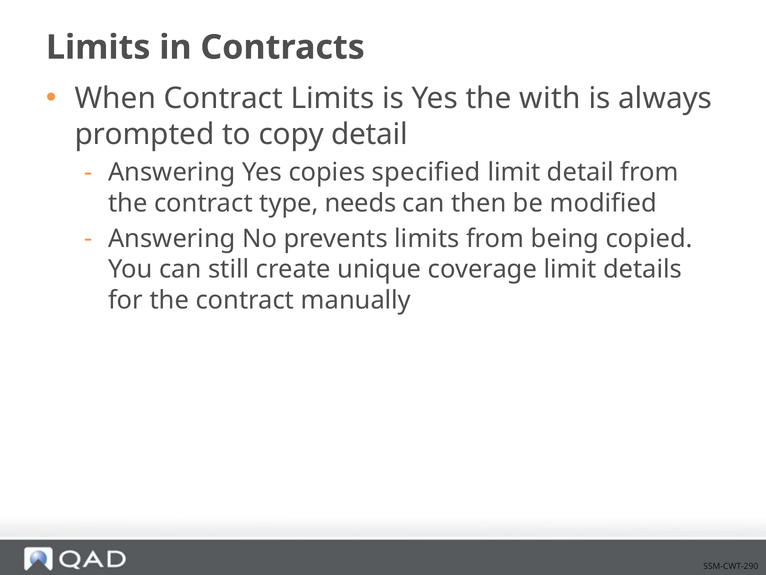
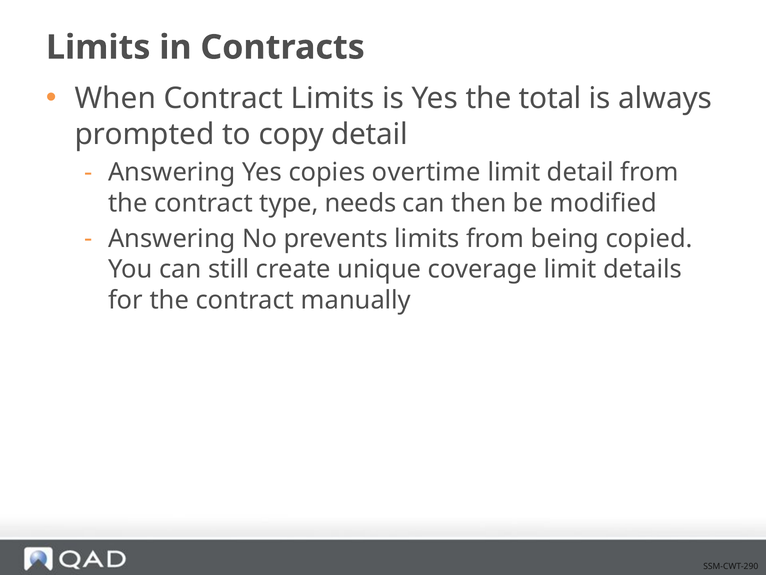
with: with -> total
specified: specified -> overtime
